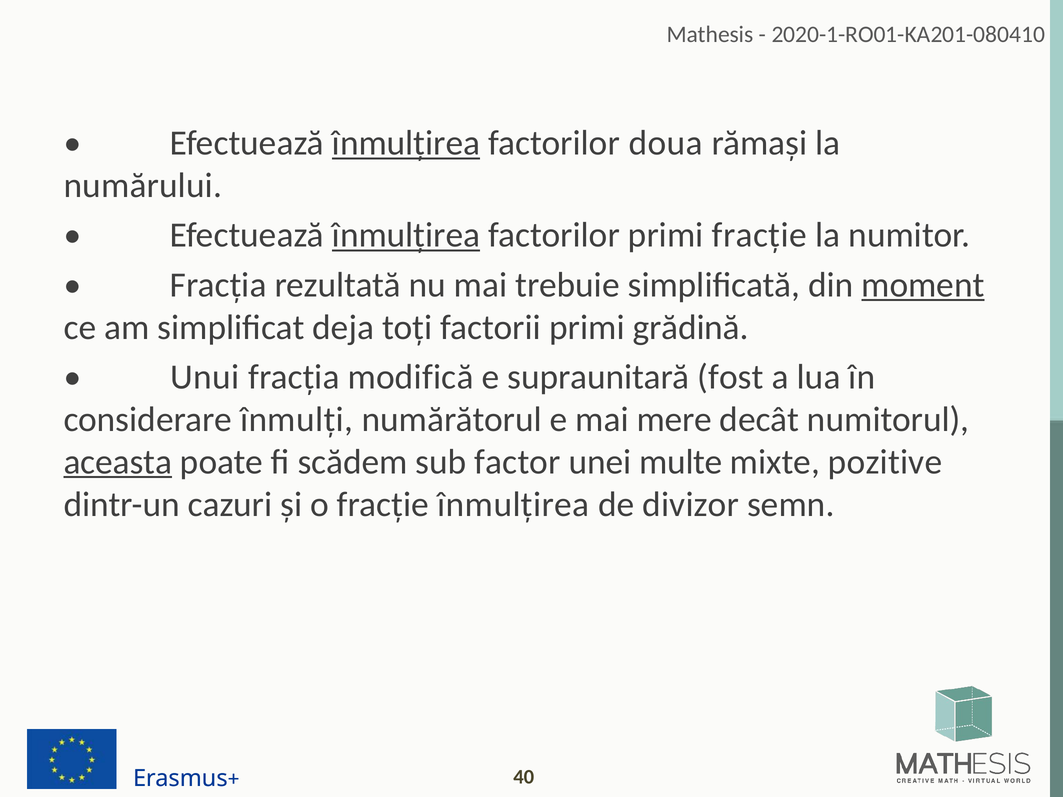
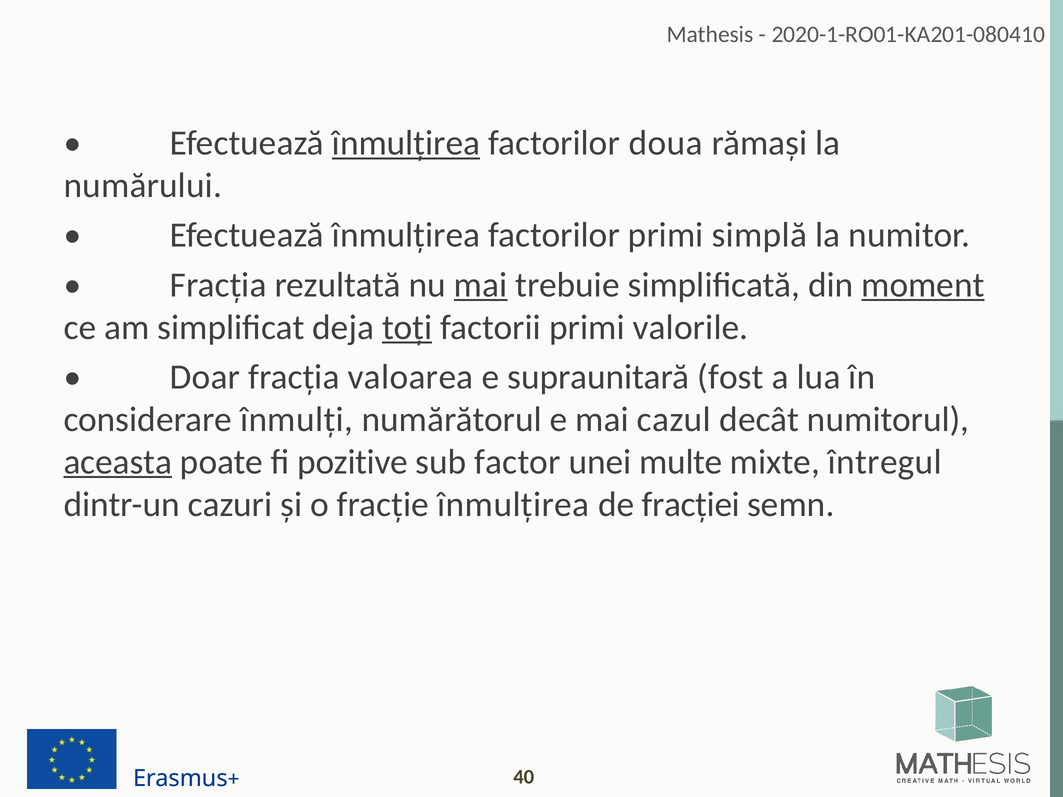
înmulțirea at (406, 235) underline: present -> none
primi fracție: fracție -> simplă
mai at (481, 285) underline: none -> present
toți underline: none -> present
grădină: grădină -> valorile
Unui: Unui -> Doar
modifică: modifică -> valoarea
mere: mere -> cazul
scădem: scădem -> pozitive
pozitive: pozitive -> întregul
divizor: divizor -> fracției
